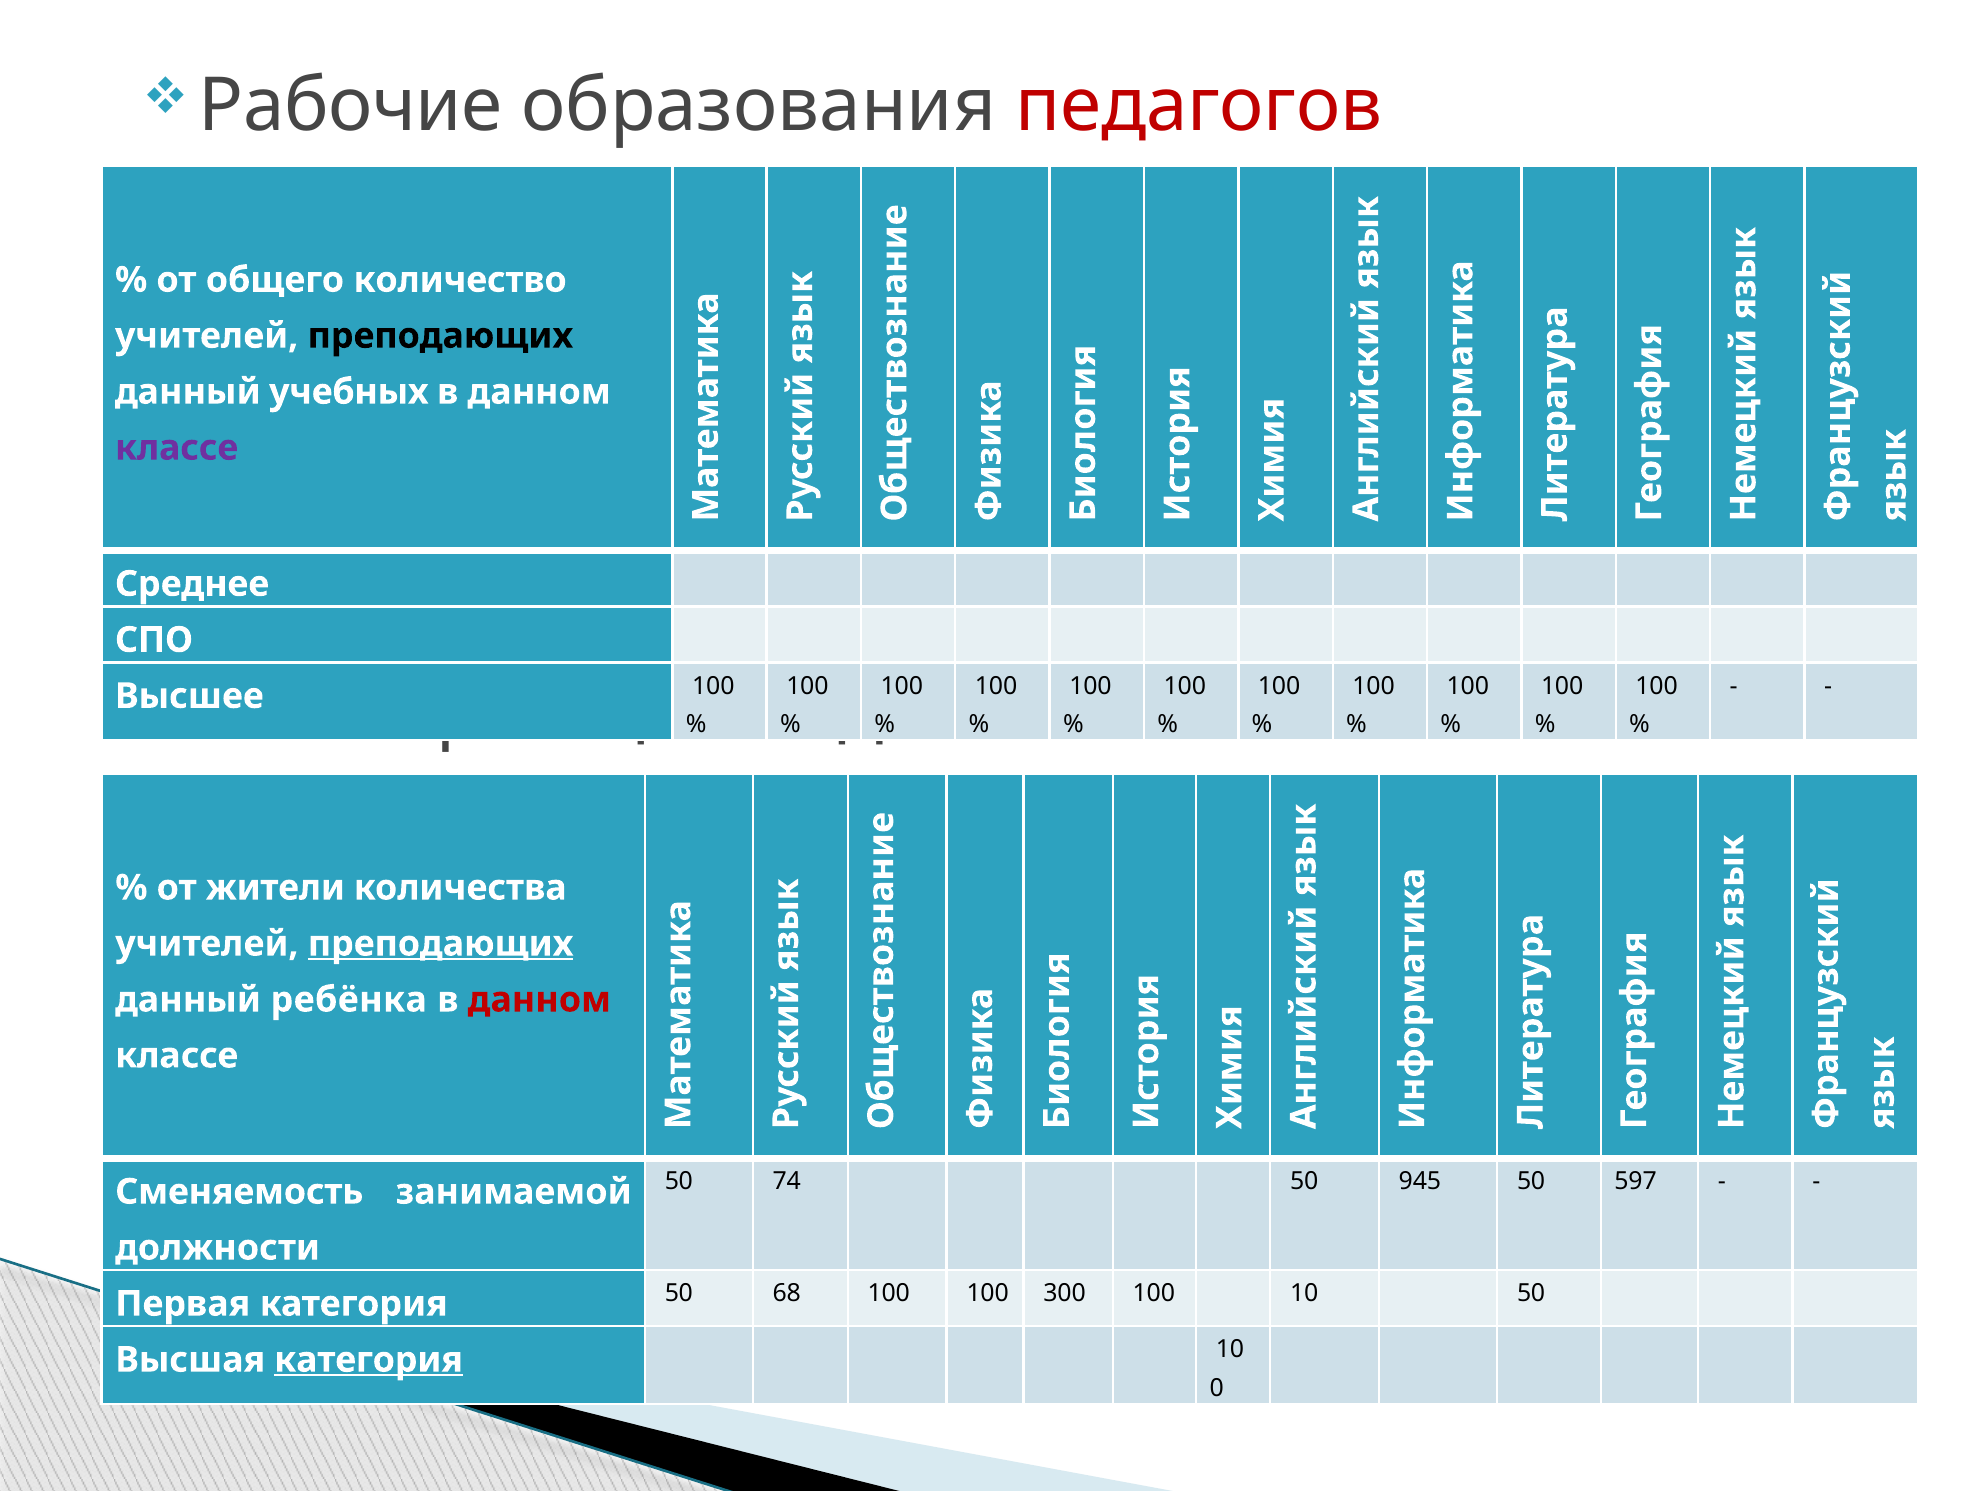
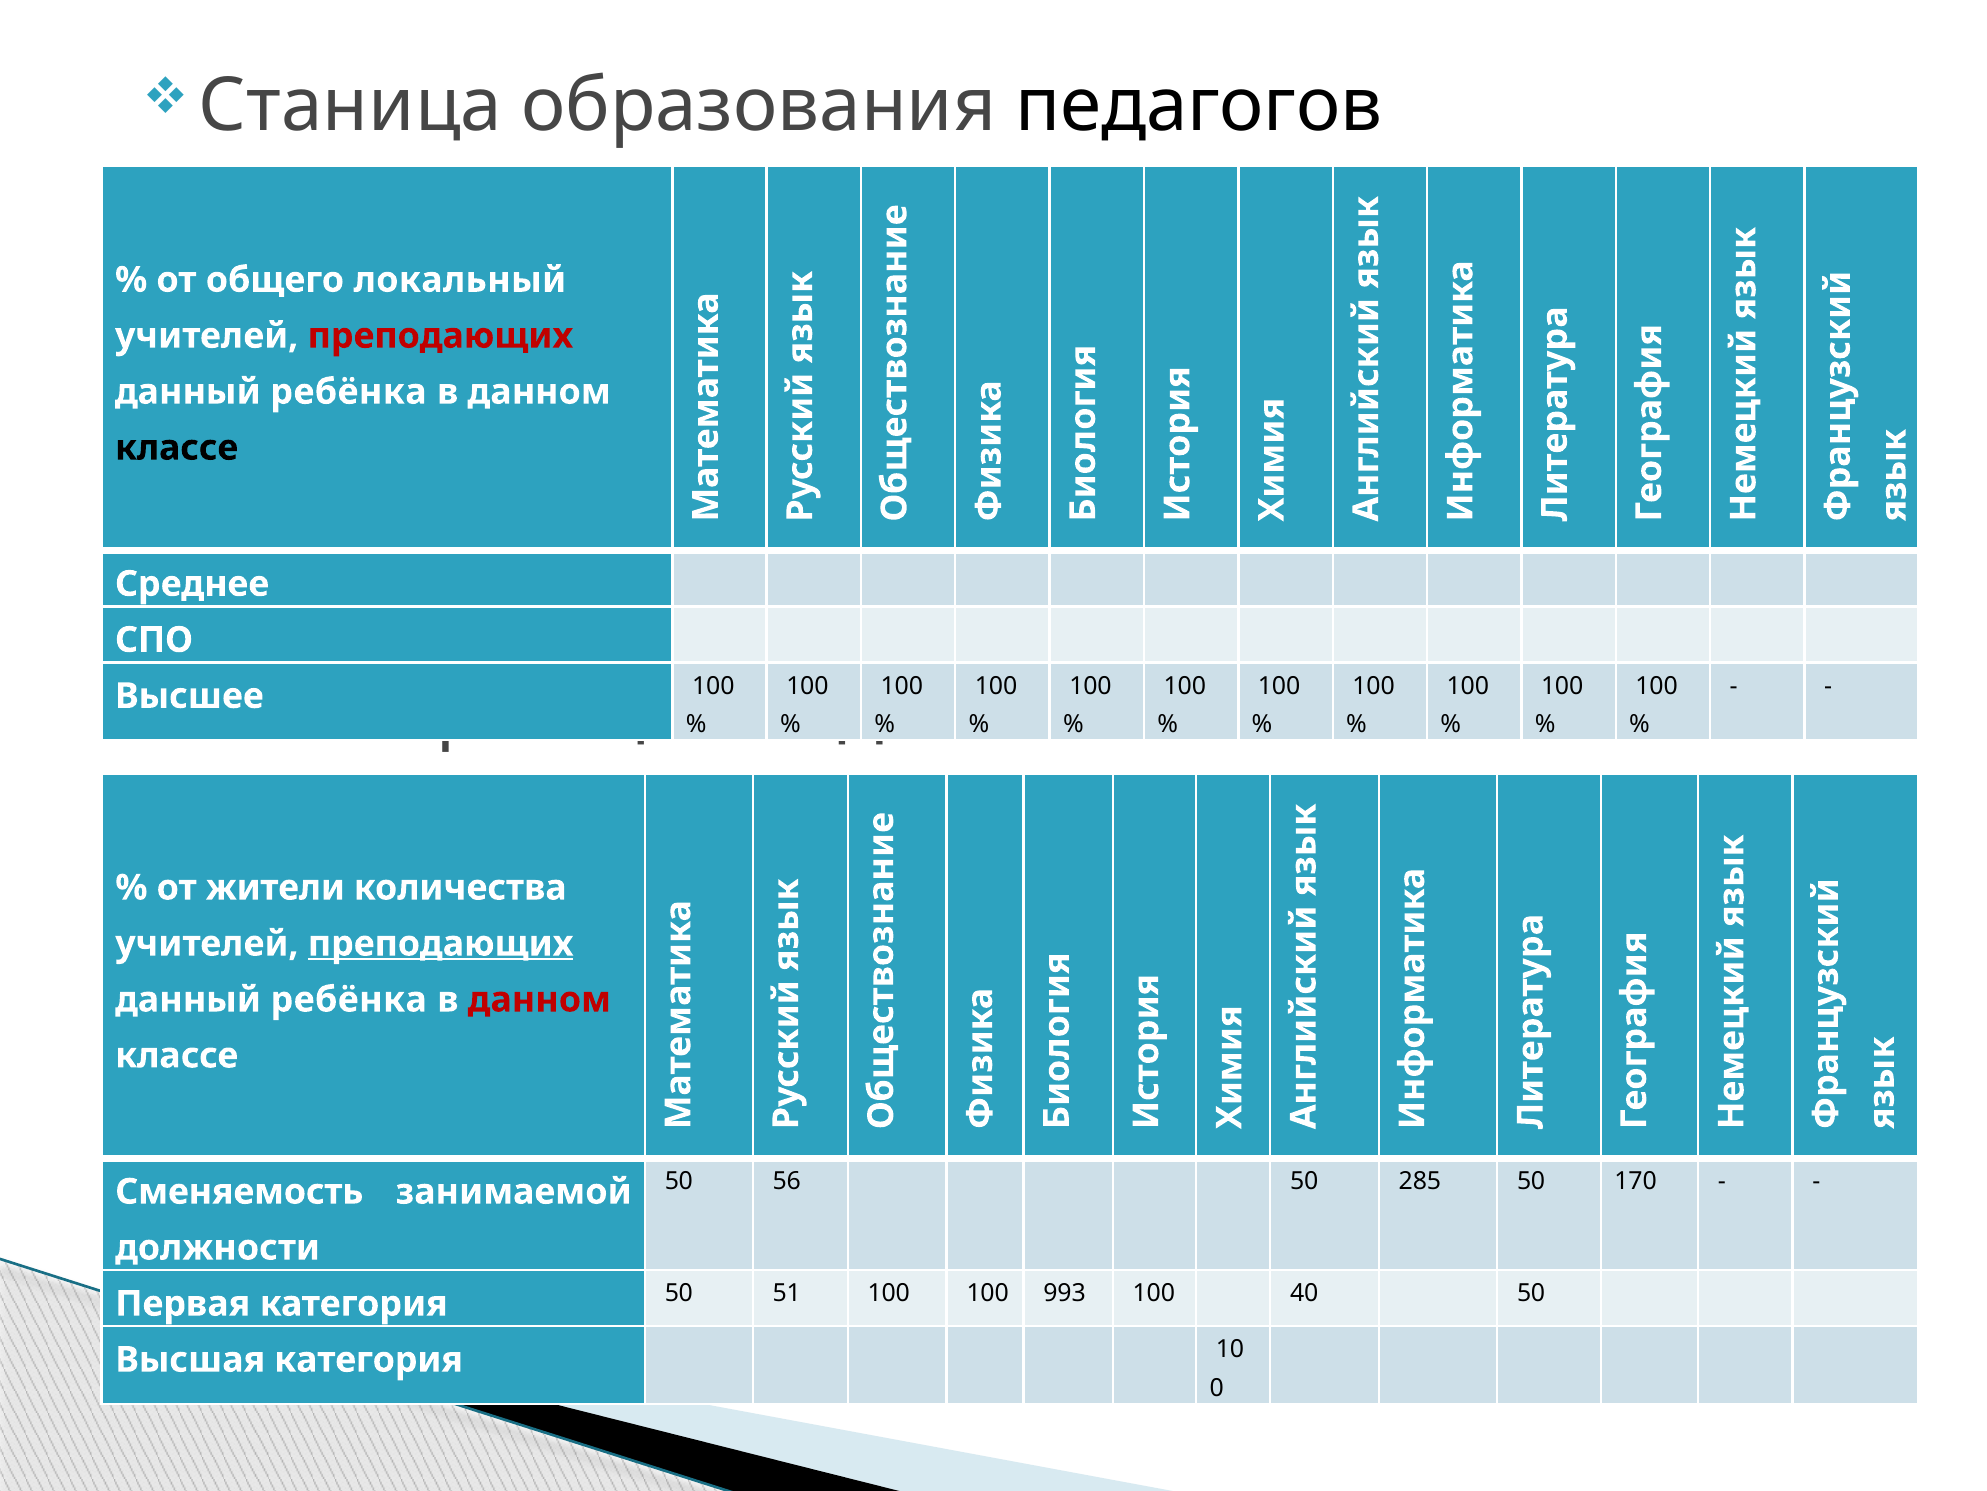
Рабочие: Рабочие -> Станица
педагогов at (1199, 106) colour: red -> black
количество: количество -> локальный
преподающих at (440, 336) colour: black -> red
учебных at (349, 392): учебных -> ребёнка
классе at (177, 448) colour: purple -> black
74: 74 -> 56
945: 945 -> 285
597: 597 -> 170
68: 68 -> 51
300: 300 -> 993
100 10: 10 -> 40
категория at (369, 1359) underline: present -> none
